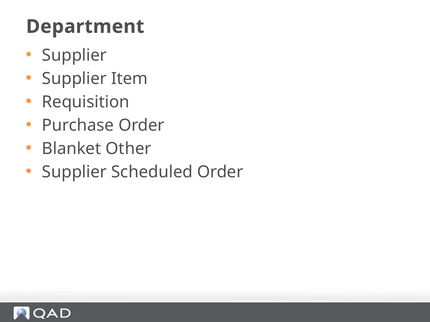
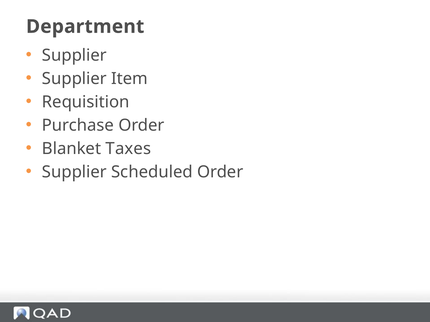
Other: Other -> Taxes
